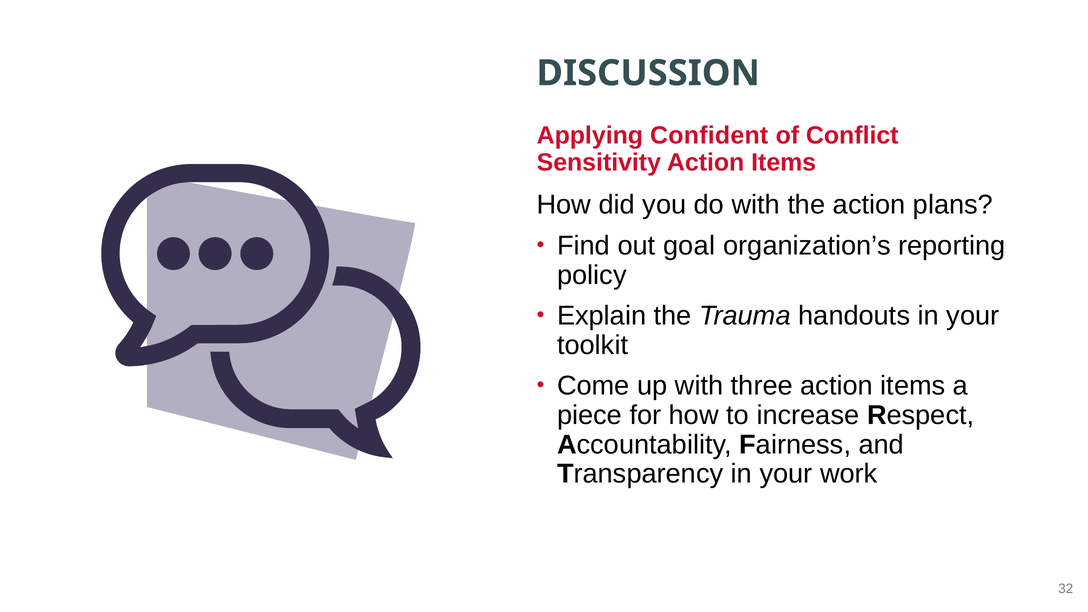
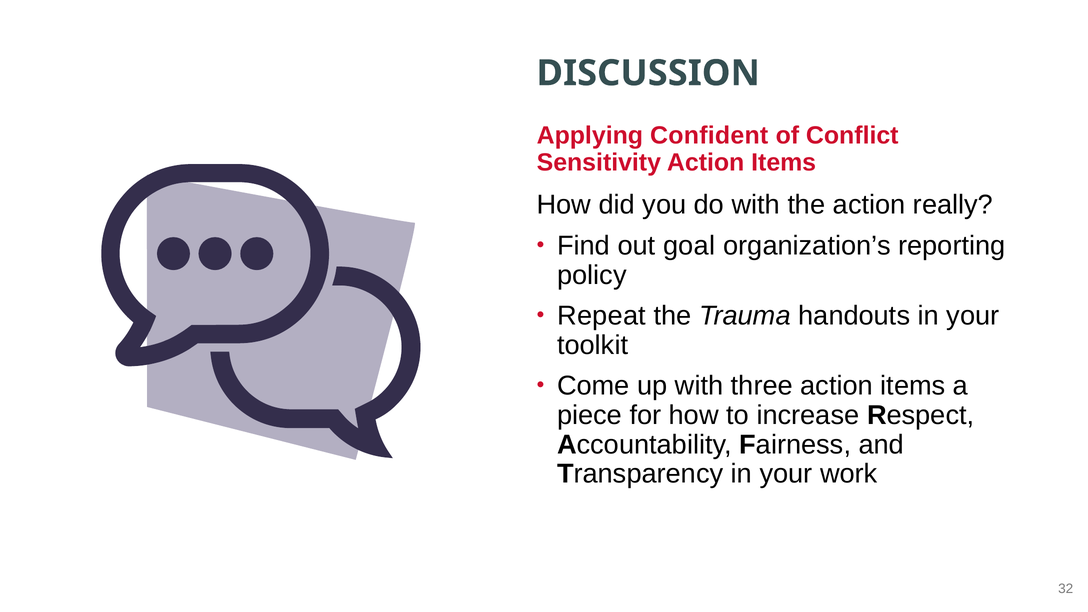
plans: plans -> really
Explain: Explain -> Repeat
